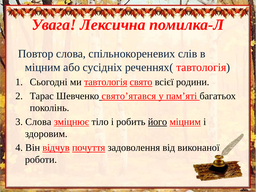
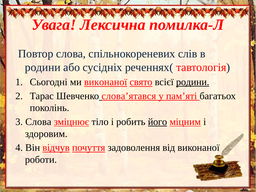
міцним at (43, 67): міцним -> родини
ми тавтологія: тавтологія -> виконаної
родини at (193, 82) underline: none -> present
свято’ятався: свято’ятався -> слова’ятався
